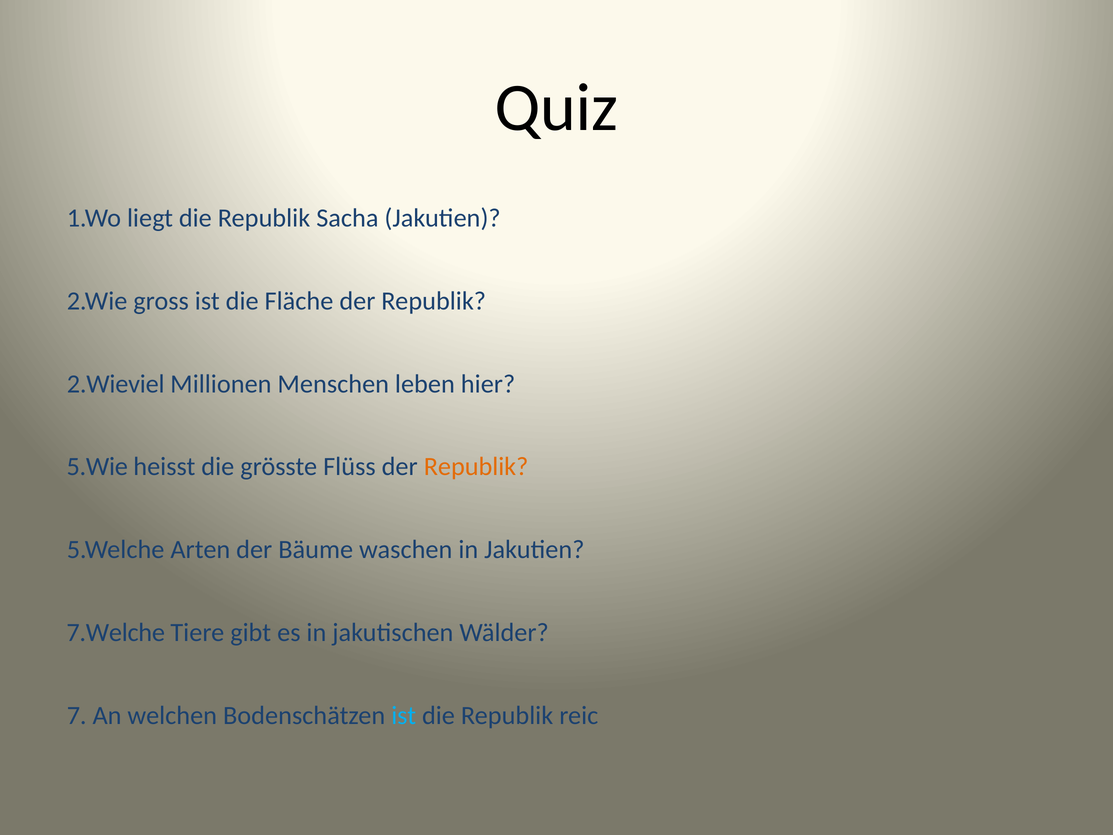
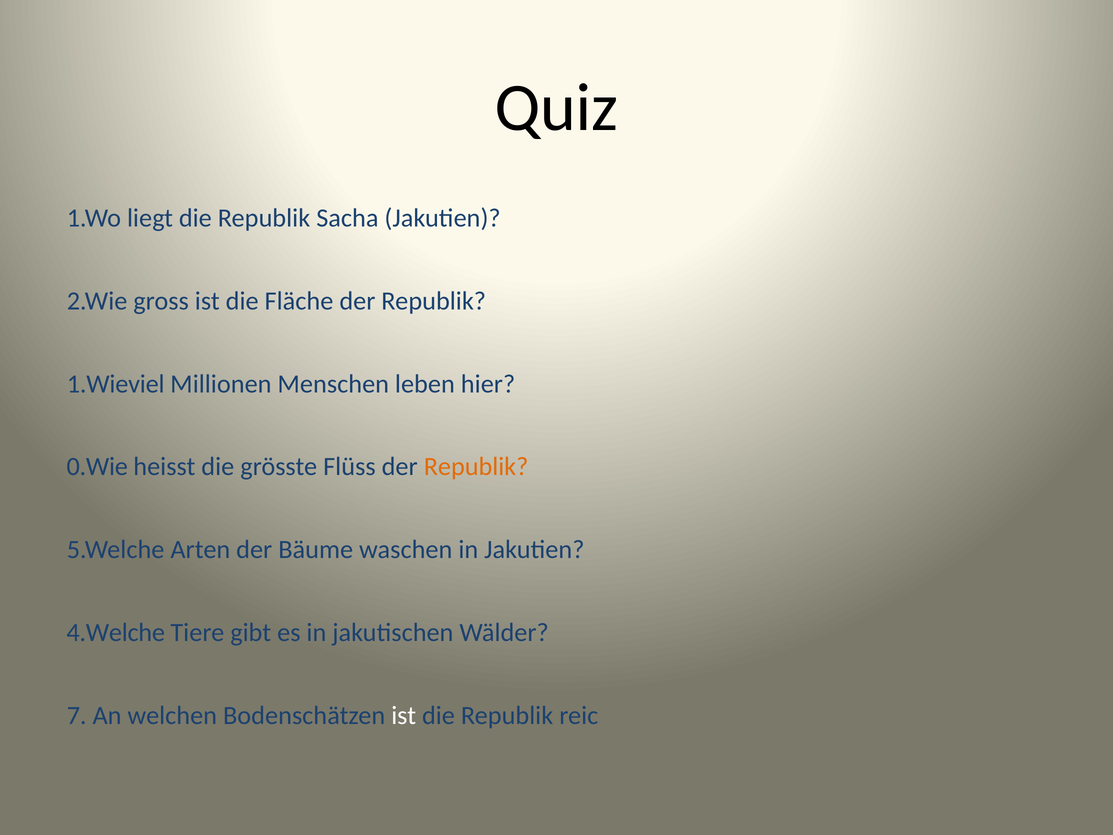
2.Wieviel: 2.Wieviel -> 1.Wieviel
5.Wie: 5.Wie -> 0.Wie
7.Welche: 7.Welche -> 4.Welche
ist at (404, 715) colour: light blue -> white
